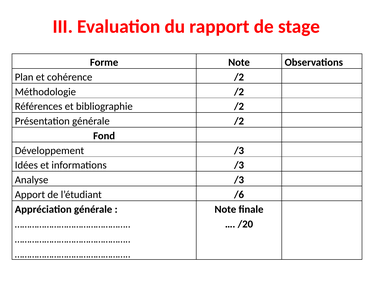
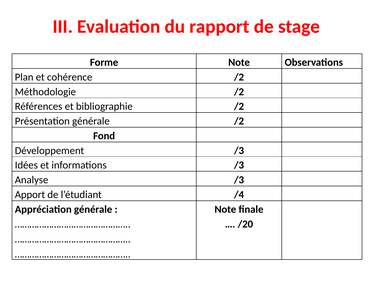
/6: /6 -> /4
